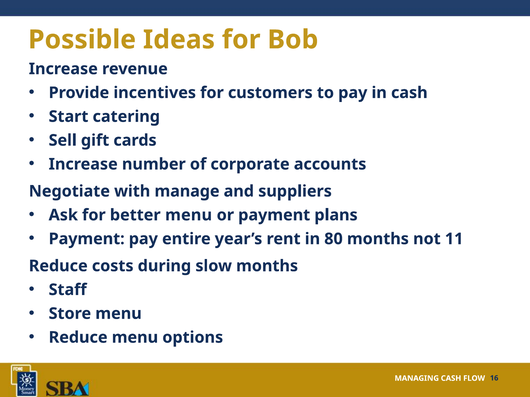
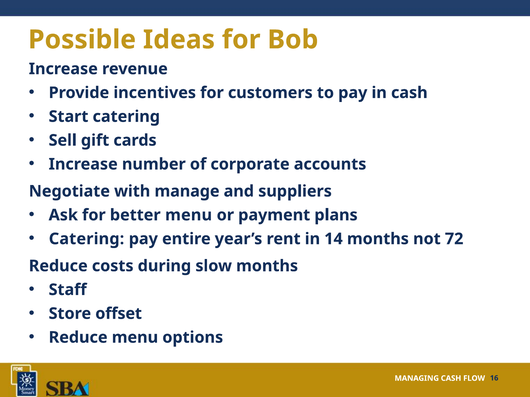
Payment at (87, 239): Payment -> Catering
80: 80 -> 14
11: 11 -> 72
Store menu: menu -> offset
